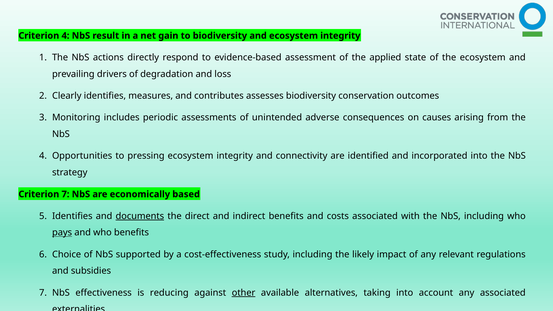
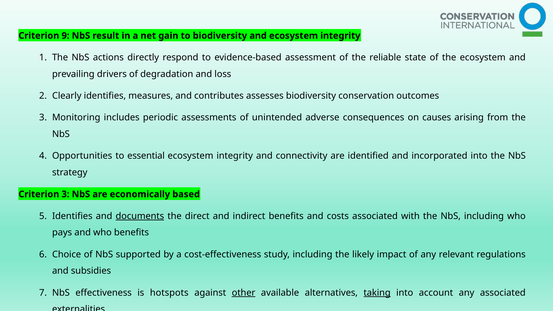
Criterion 4: 4 -> 9
applied: applied -> reliable
pressing: pressing -> essential
Criterion 7: 7 -> 3
pays underline: present -> none
reducing: reducing -> hotspots
taking underline: none -> present
